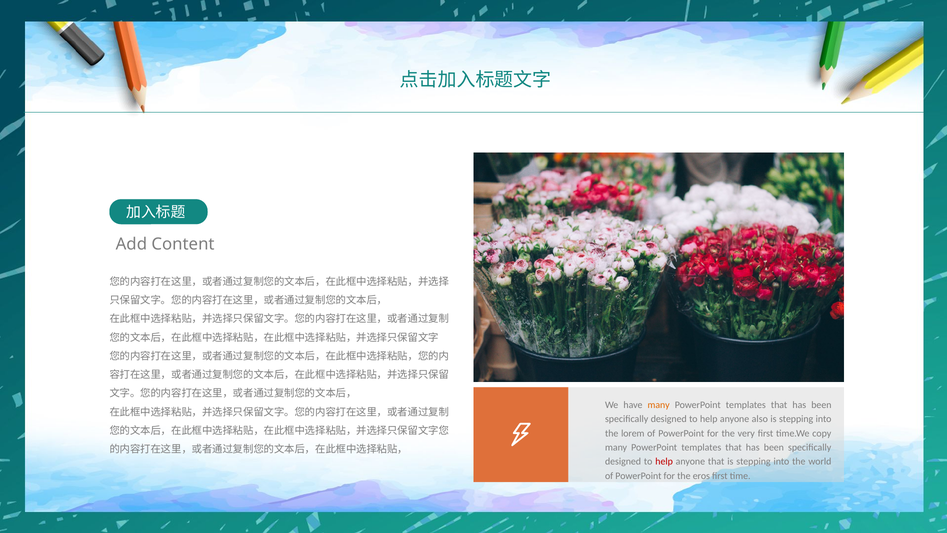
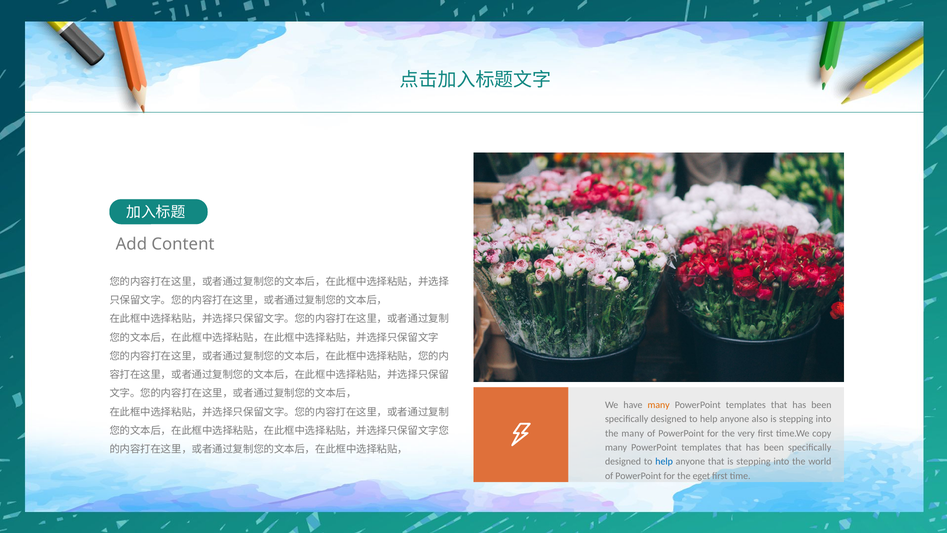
the lorem: lorem -> many
help at (664, 462) colour: red -> blue
eros: eros -> eget
